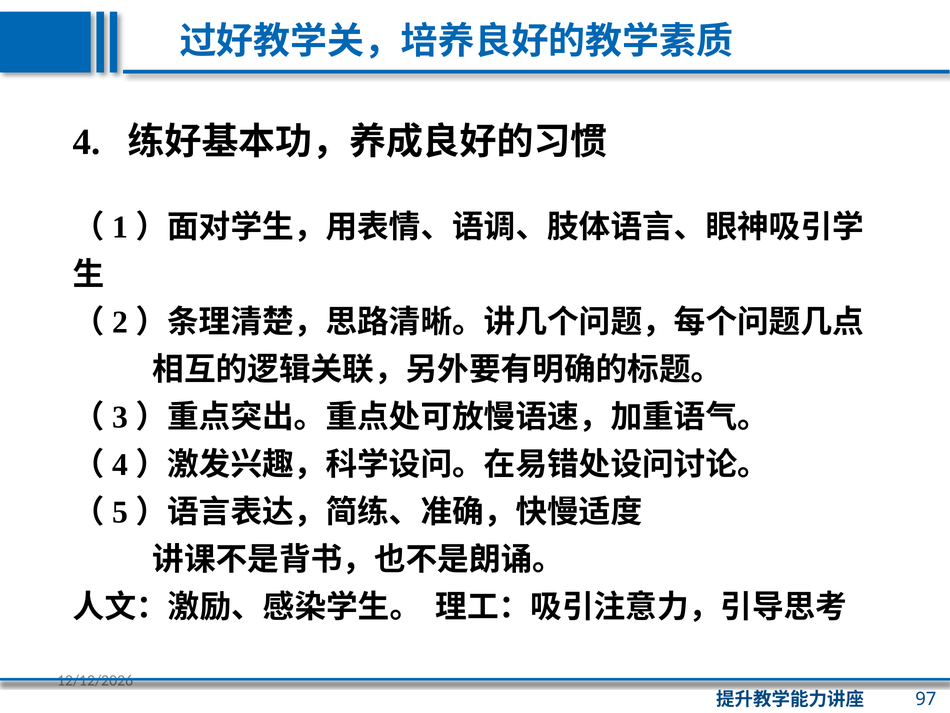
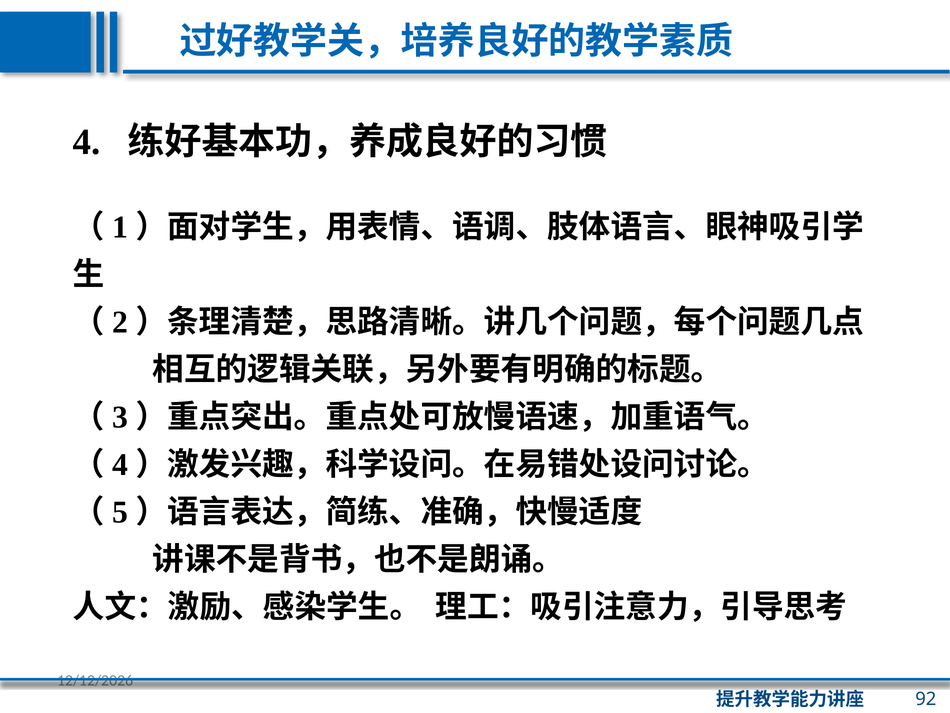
97: 97 -> 92
